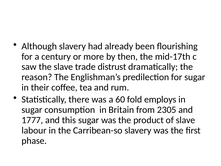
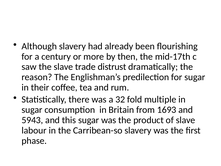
60: 60 -> 32
employs: employs -> multiple
2305: 2305 -> 1693
1777: 1777 -> 5943
